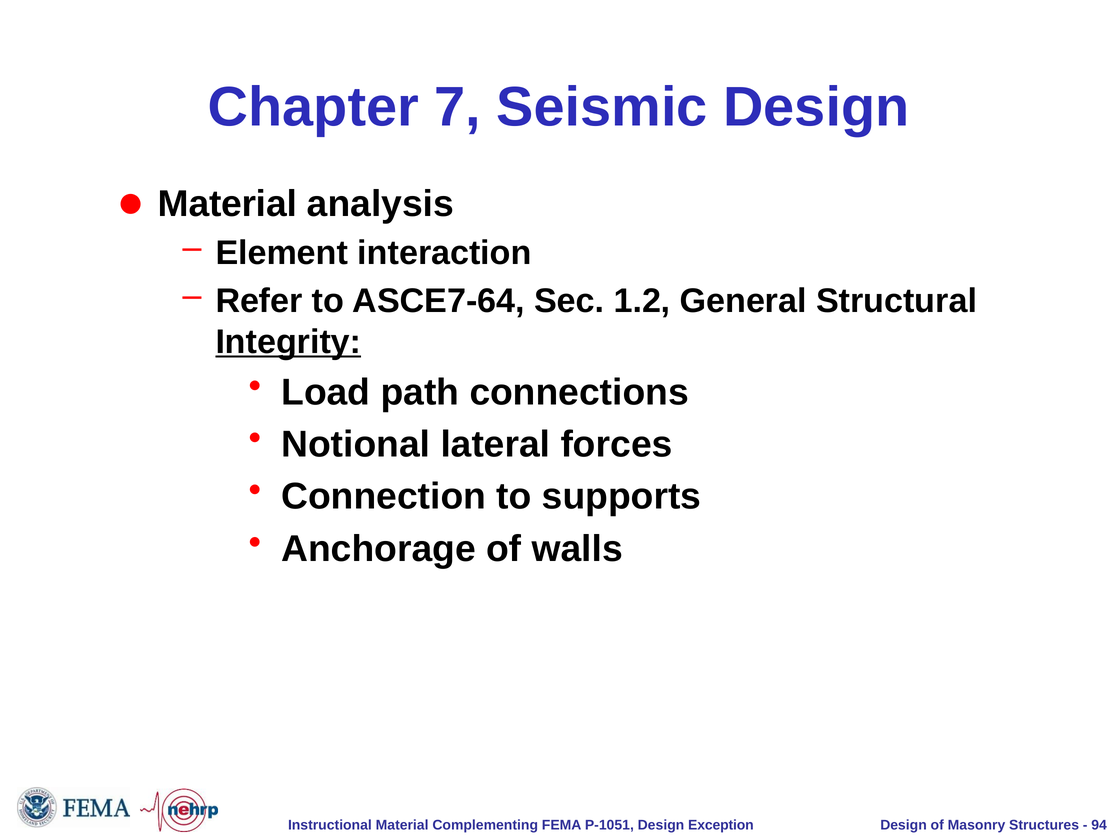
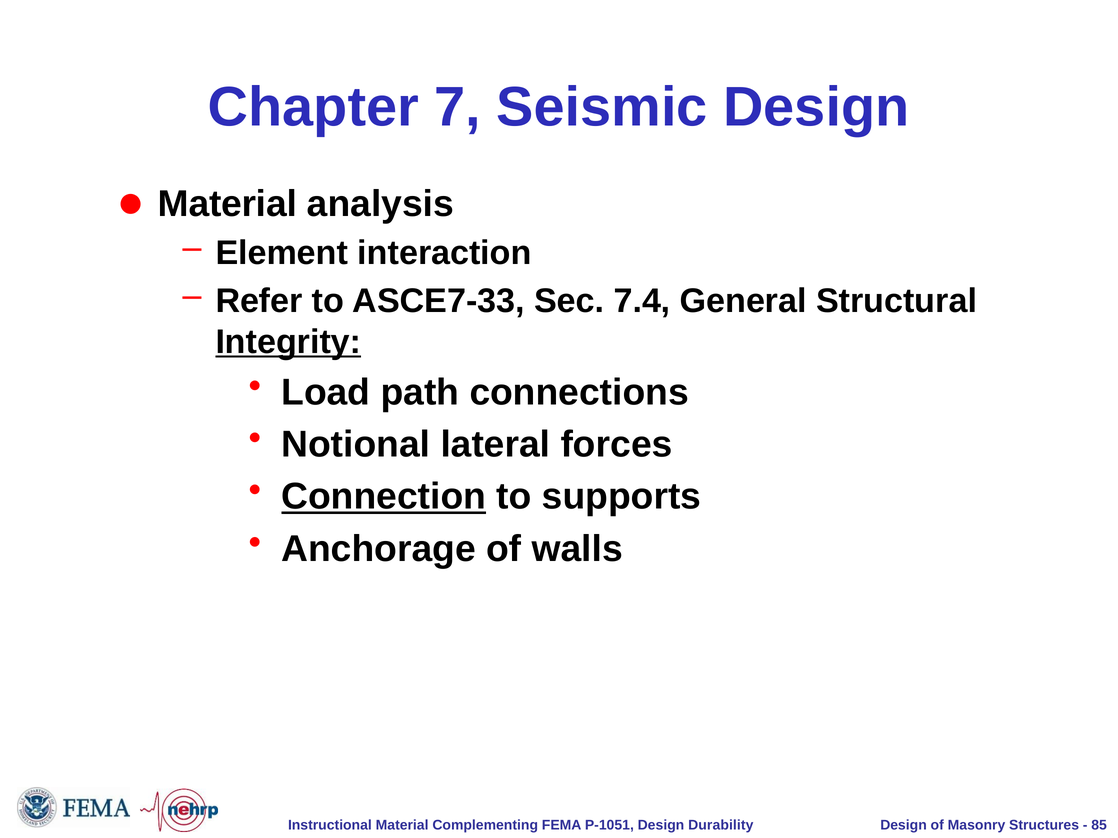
ASCE7-64: ASCE7-64 -> ASCE7-33
1.2: 1.2 -> 7.4
Connection underline: none -> present
Exception: Exception -> Durability
94: 94 -> 85
